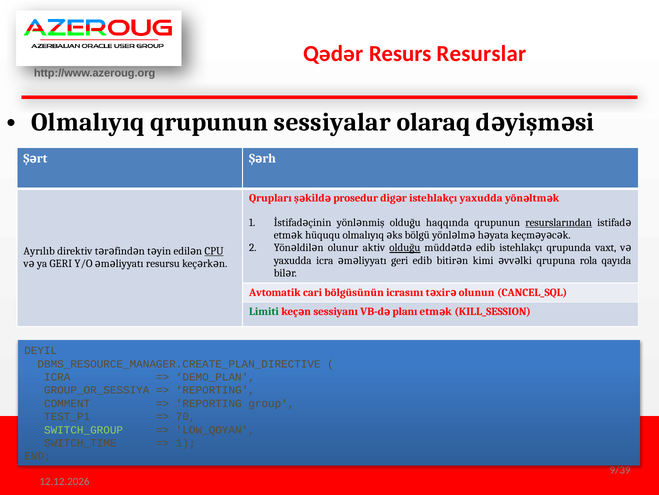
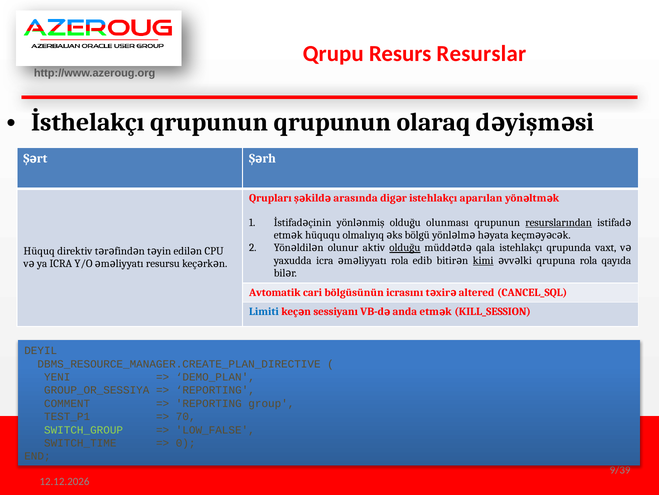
Qədər: Qədər -> Qrupu
Olmalıyıq at (88, 122): Olmalıyıq -> İsthelakçı
qrupunun sessiyalar: sessiyalar -> qrupunun
prosedur: prosedur -> arasında
istehlakçı yaxudda: yaxudda -> aparılan
haqqında: haqqında -> olunması
edib at (486, 247): edib -> qala
Ayrılıb: Ayrılıb -> Hüquq
CPU underline: present -> none
geri at (400, 260): geri -> rola
kimi underline: none -> present
ya GERI: GERI -> ICRA
olunun: olunun -> altered
Limiti colour: green -> blue
planı: planı -> anda
ICRA at (57, 377): ICRA -> YENI
LOW_QOYAN: LOW_QOYAN -> LOW_FALSE
1 at (186, 442): 1 -> 0
